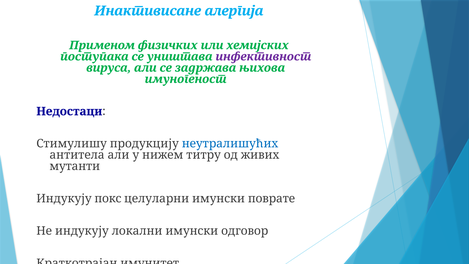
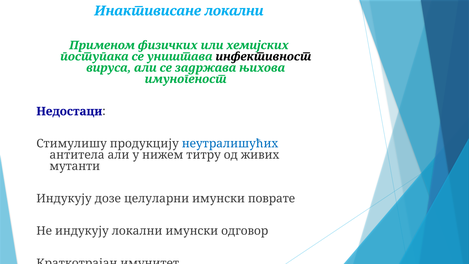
Инактивисане алергија: алергија -> локални
инфективност colour: purple -> black
покс: покс -> дозе
